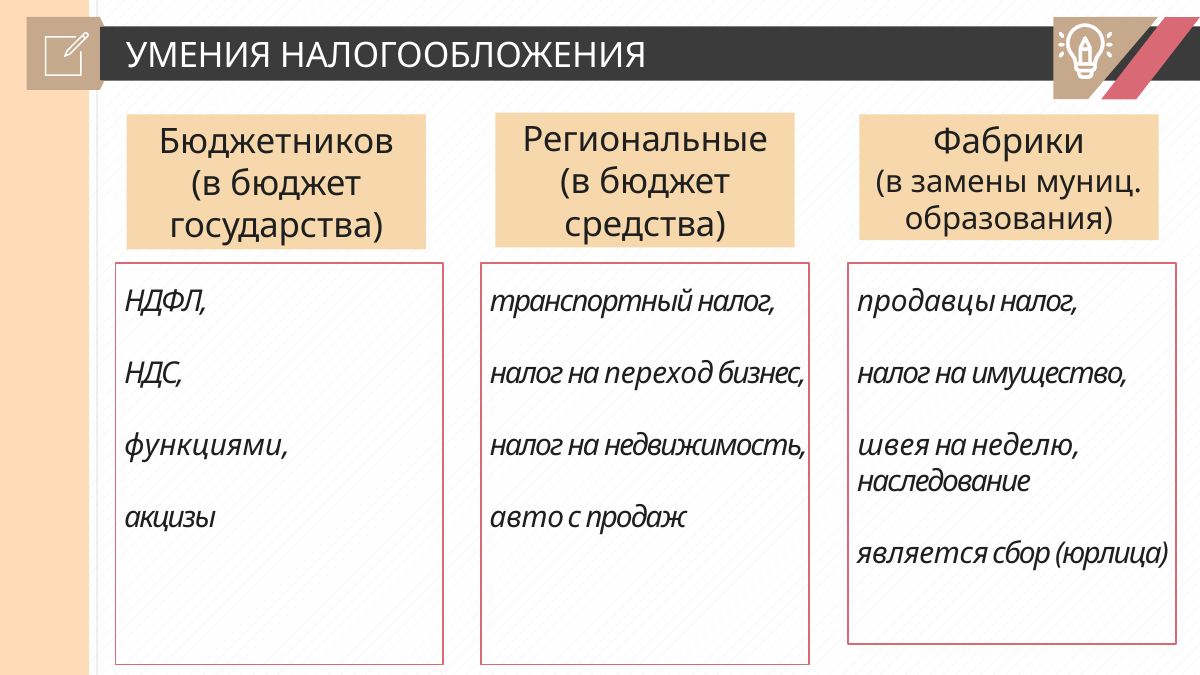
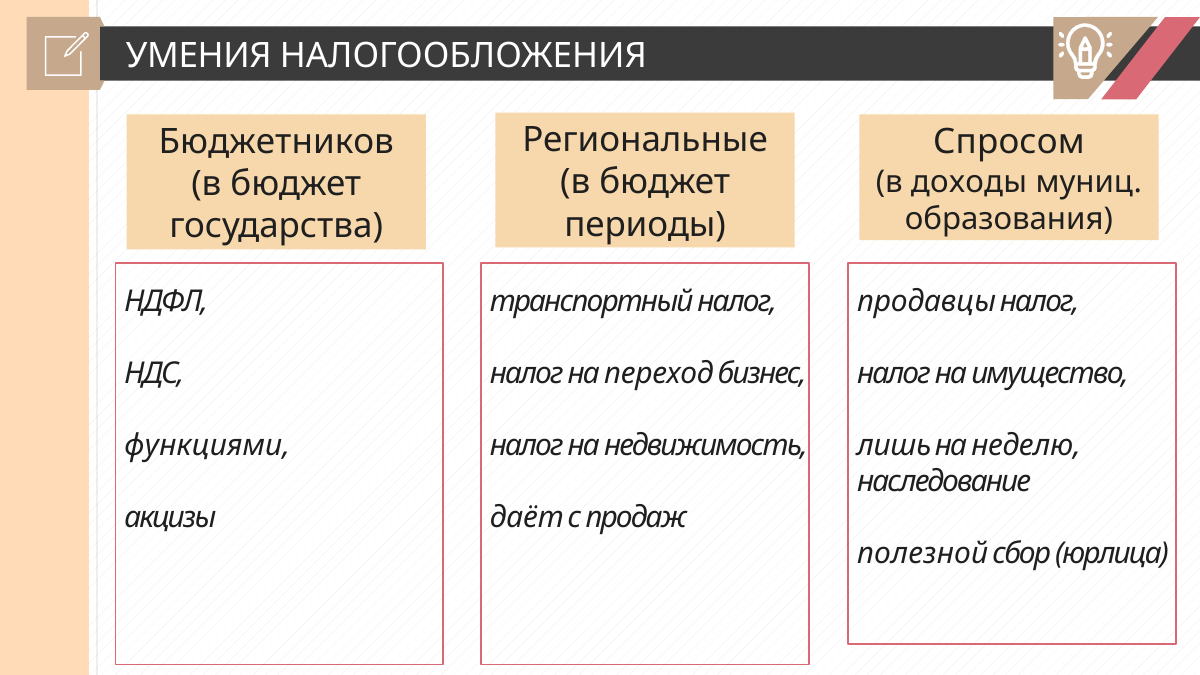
Фабрики: Фабрики -> Спросом
замены: замены -> доходы
средства: средства -> периоды
швея: швея -> лишь
авто: авто -> даёт
является: является -> полезной
